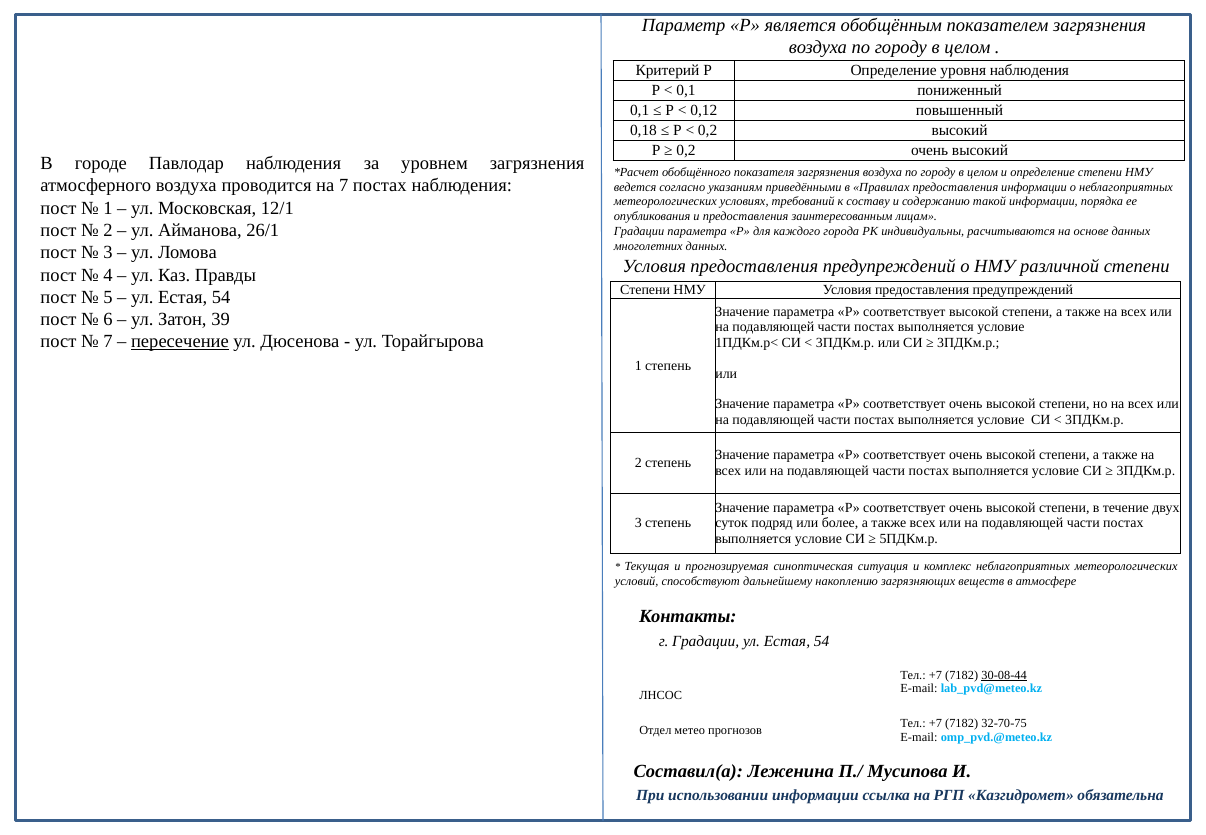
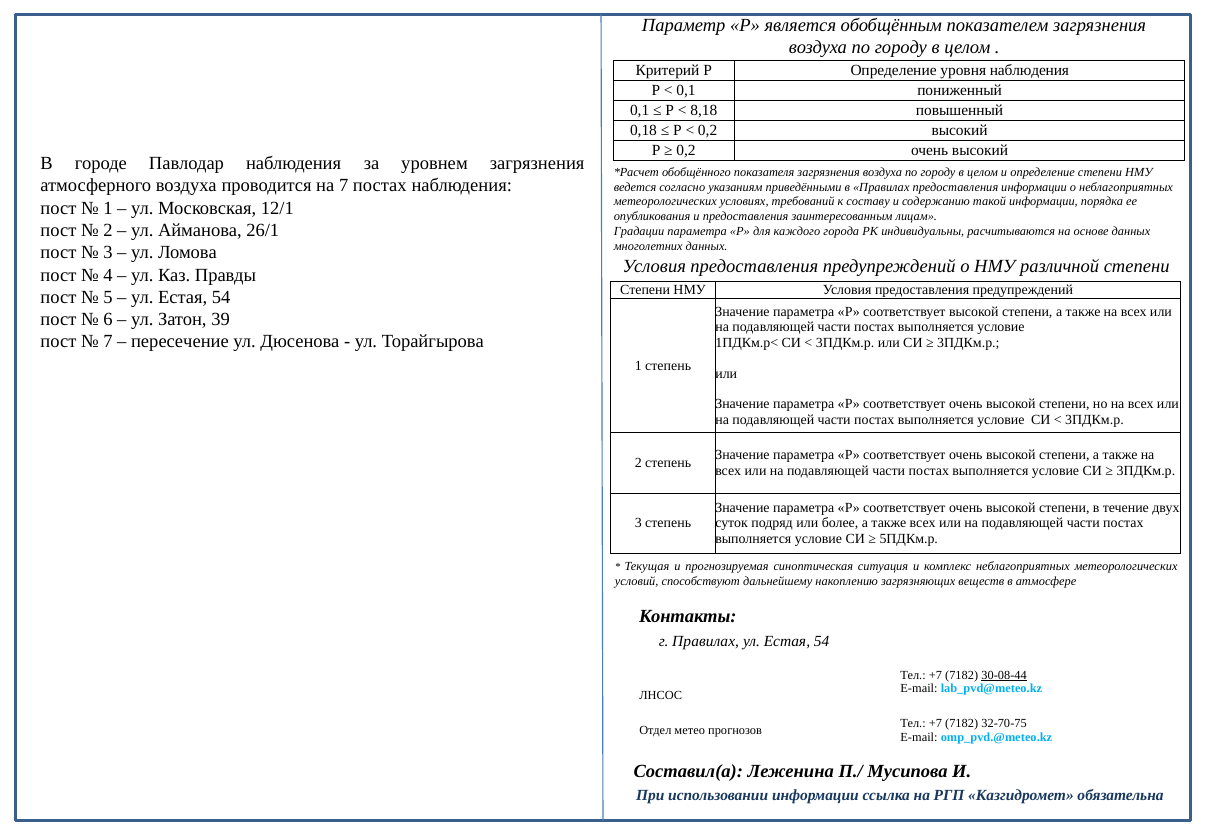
0,12: 0,12 -> 8,18
пересечение underline: present -> none
г Градации: Градации -> Правилах
